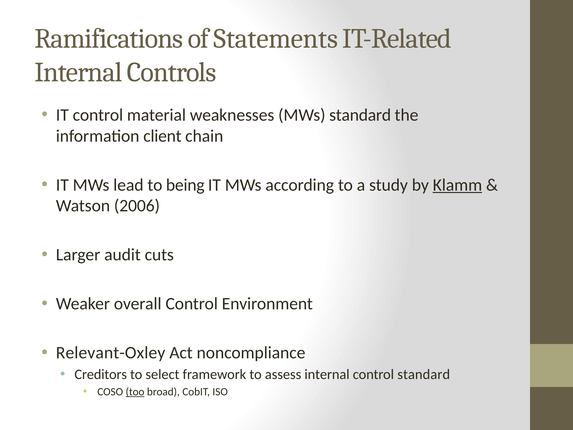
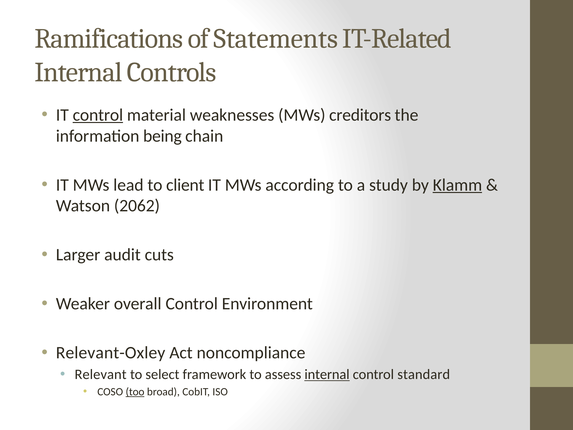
control at (98, 115) underline: none -> present
MWs standard: standard -> creditors
client: client -> being
being: being -> client
2006: 2006 -> 2062
Creditors: Creditors -> Relevant
internal at (327, 374) underline: none -> present
